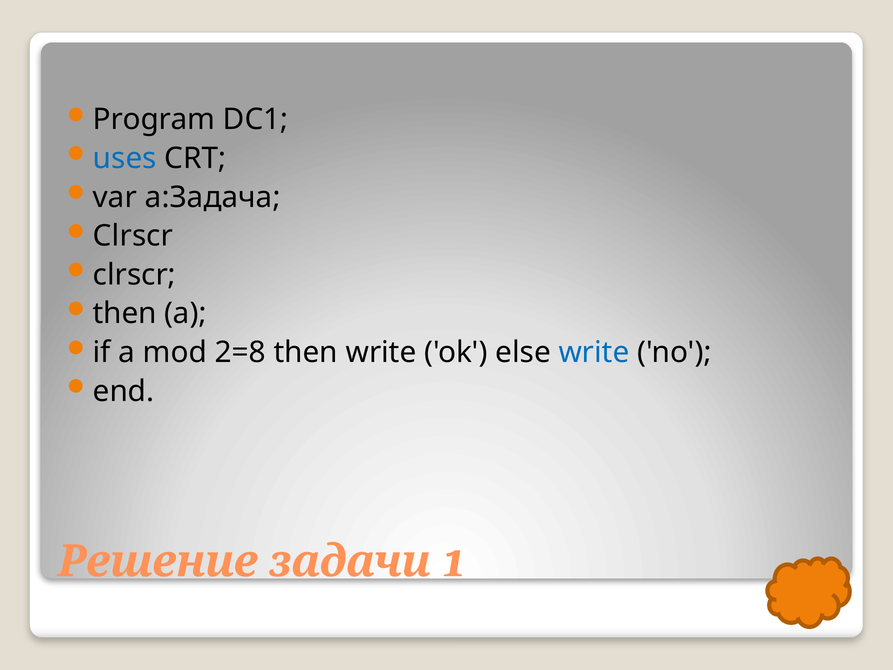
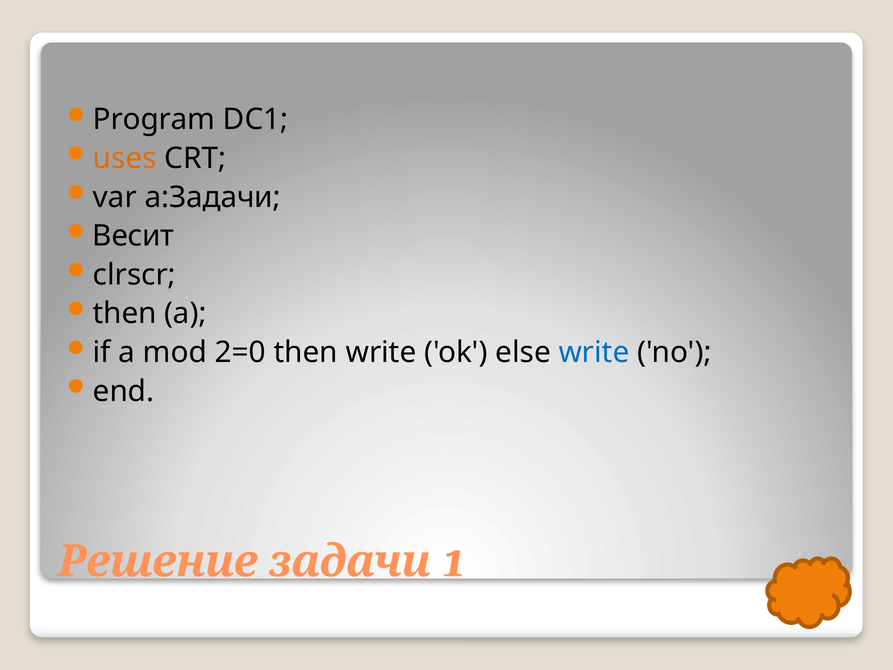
uses colour: blue -> orange
a:Задача: a:Задача -> a:Задачи
Clrscr at (133, 236): Clrscr -> Весит
2=8: 2=8 -> 2=0
